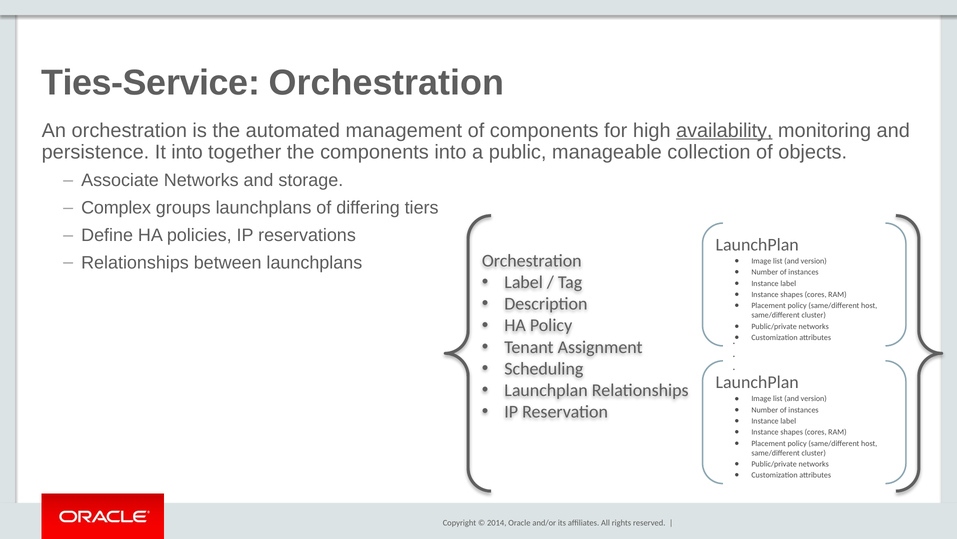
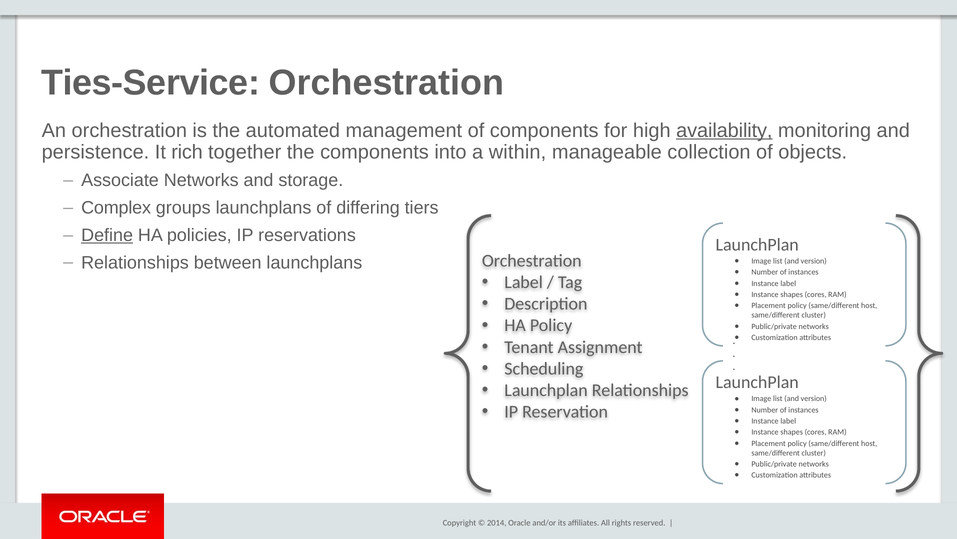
It into: into -> rich
public: public -> within
Define underline: none -> present
